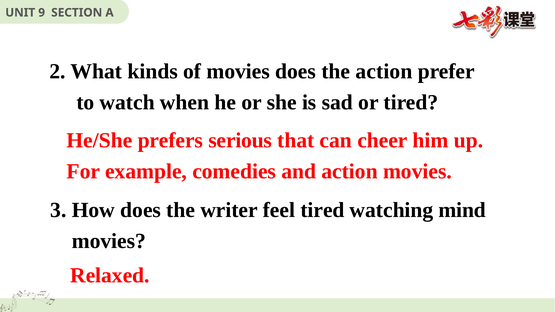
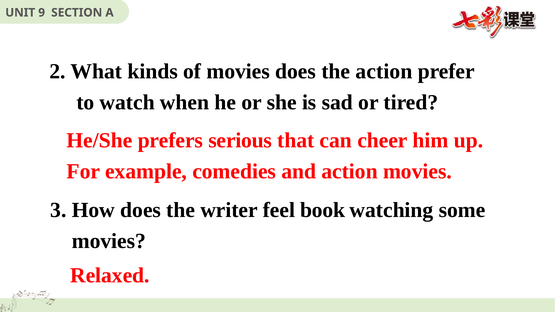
feel tired: tired -> book
mind: mind -> some
